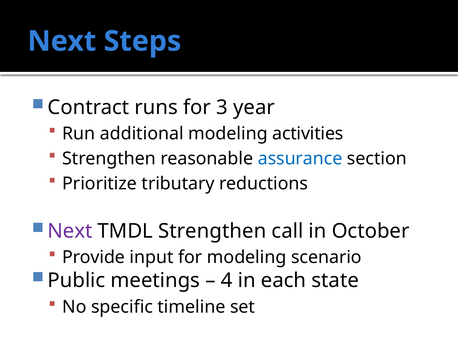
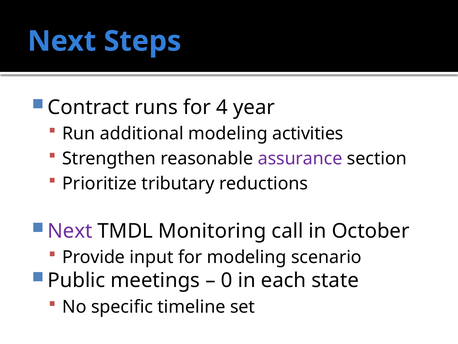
3: 3 -> 4
assurance colour: blue -> purple
TMDL Strengthen: Strengthen -> Monitoring
4: 4 -> 0
